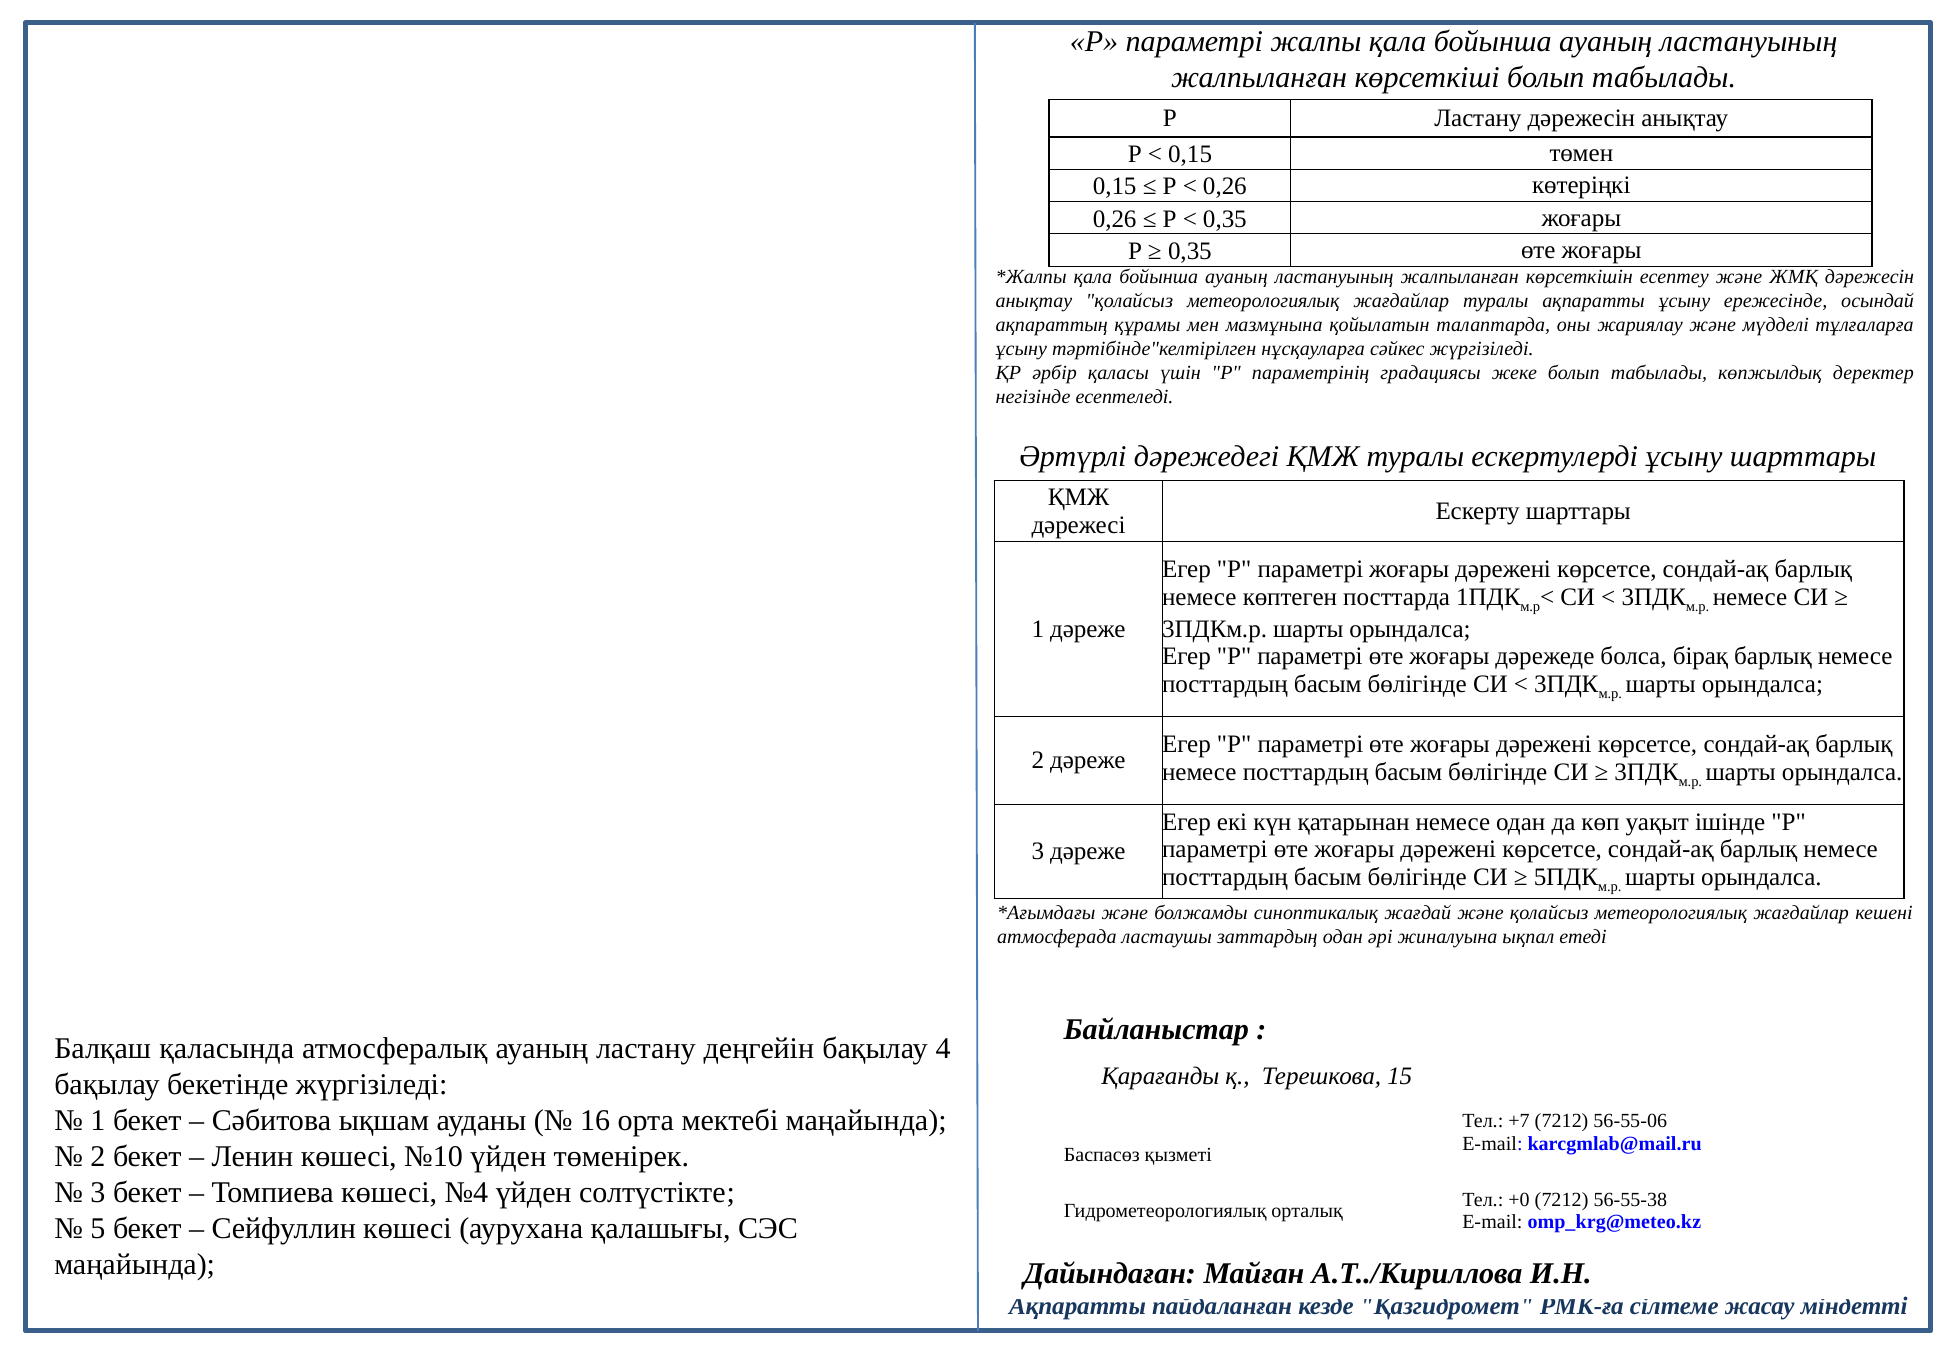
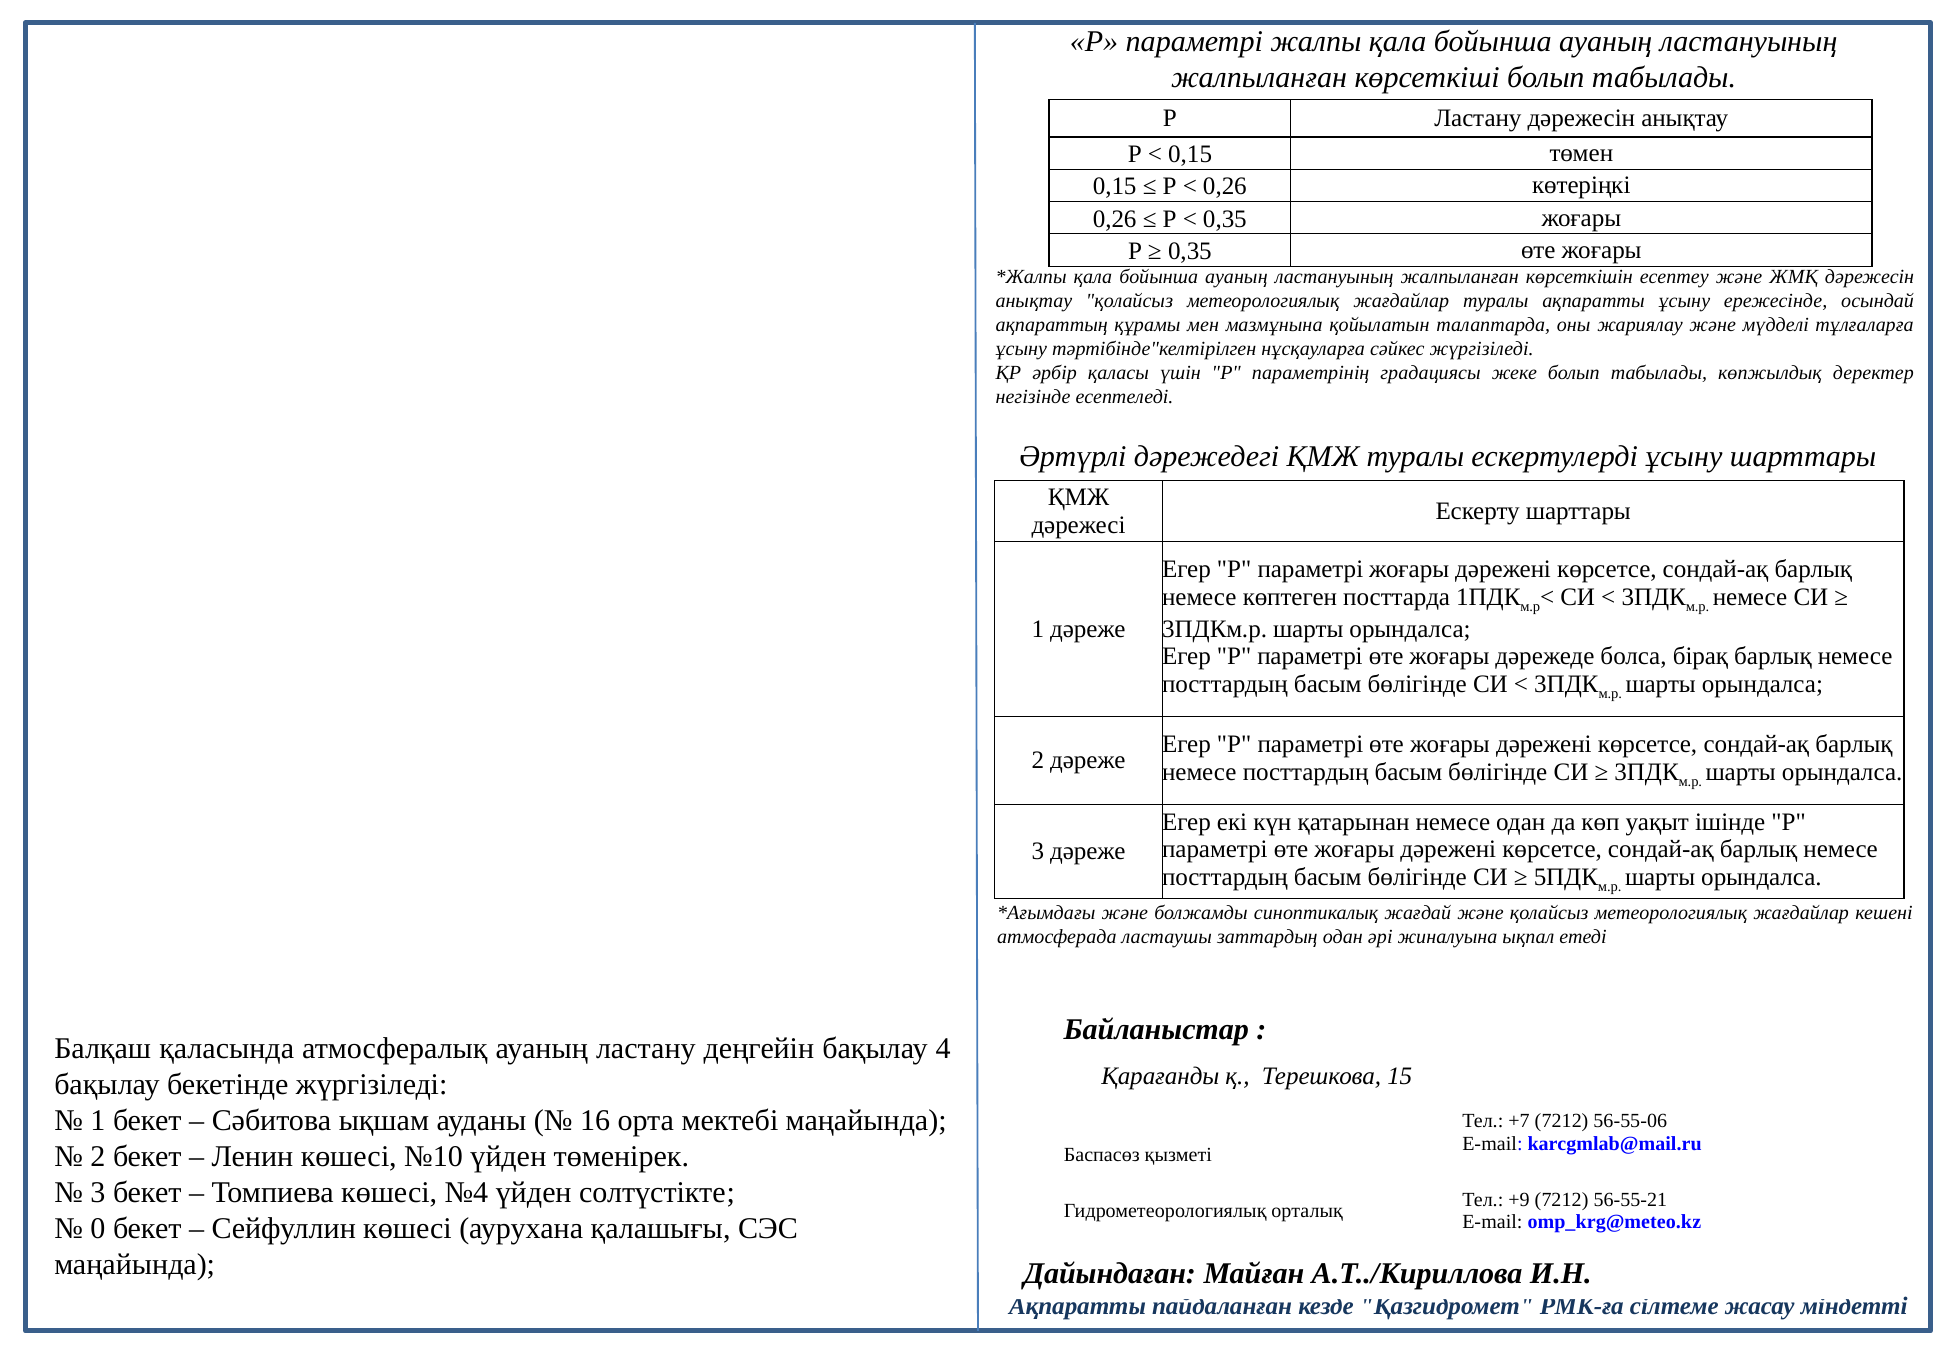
+0: +0 -> +9
56-55-38: 56-55-38 -> 56-55-21
5: 5 -> 0
